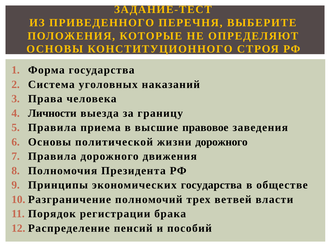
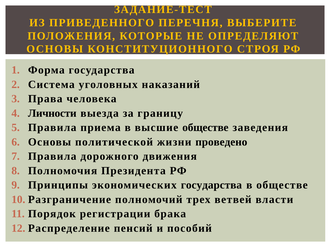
высшие правовое: правовое -> обществе
жизни дорожного: дорожного -> проведено
